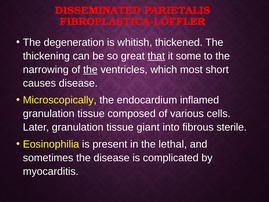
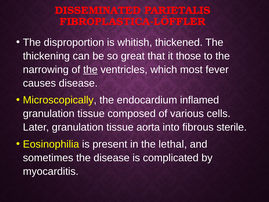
degeneration: degeneration -> disproportion
that underline: present -> none
some: some -> those
short: short -> fever
giant: giant -> aorta
